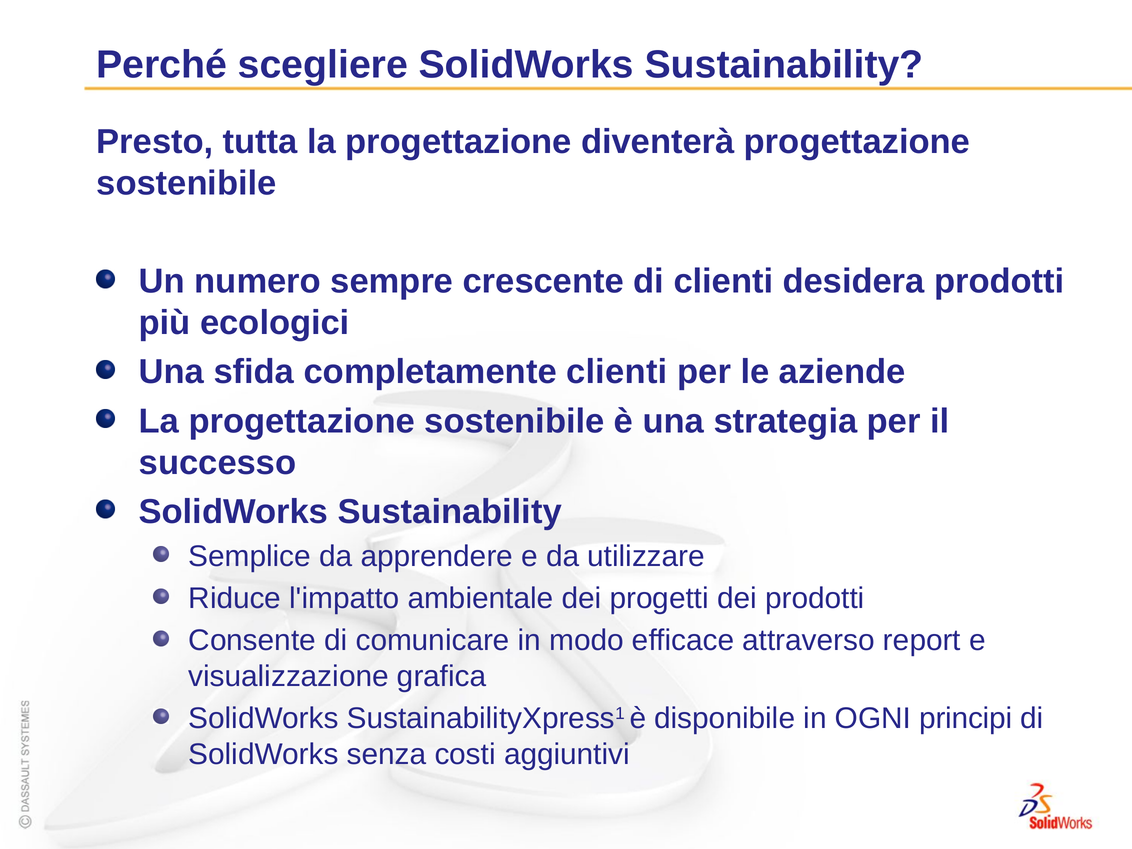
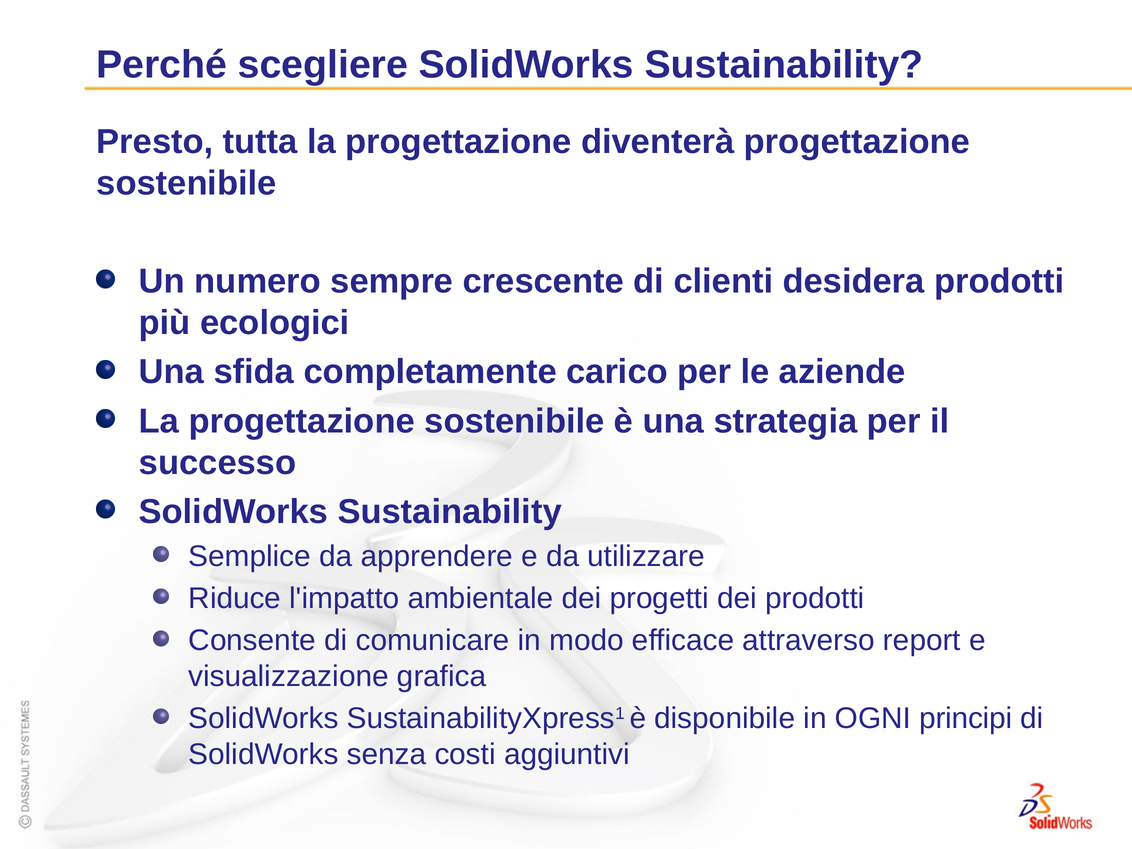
completamente clienti: clienti -> carico
